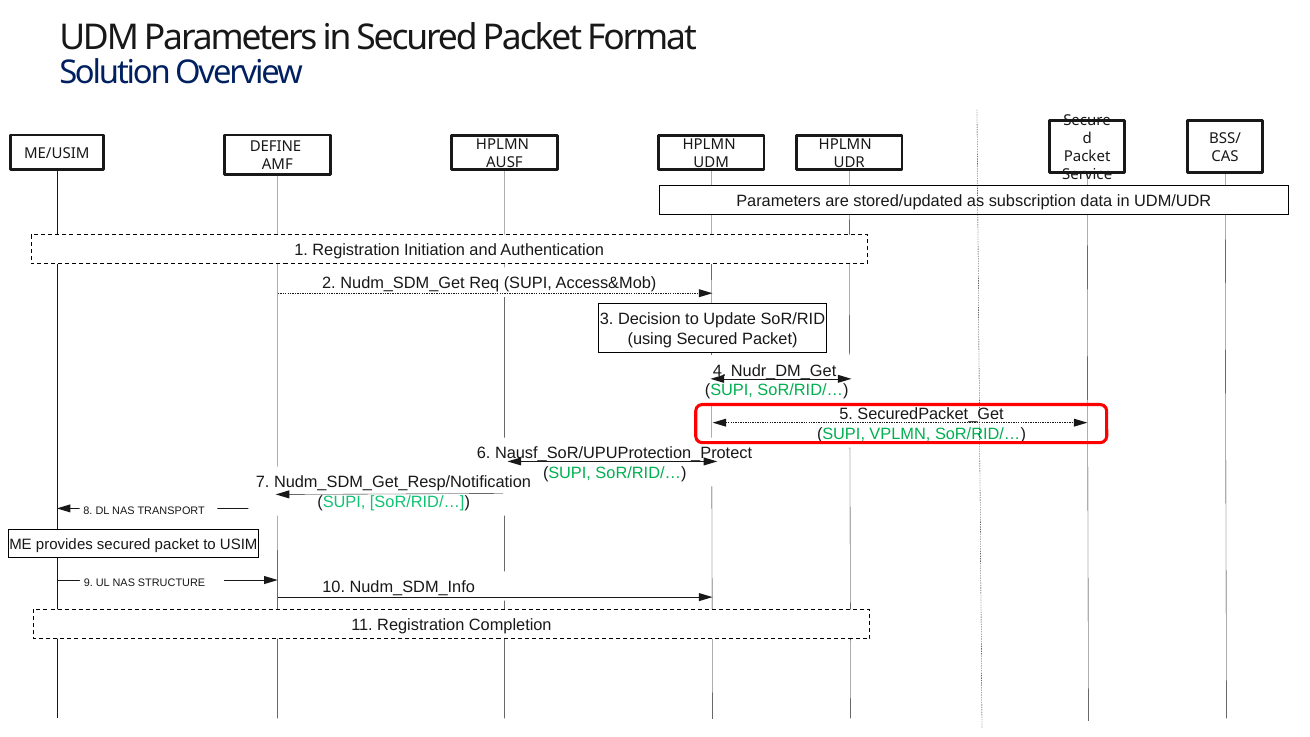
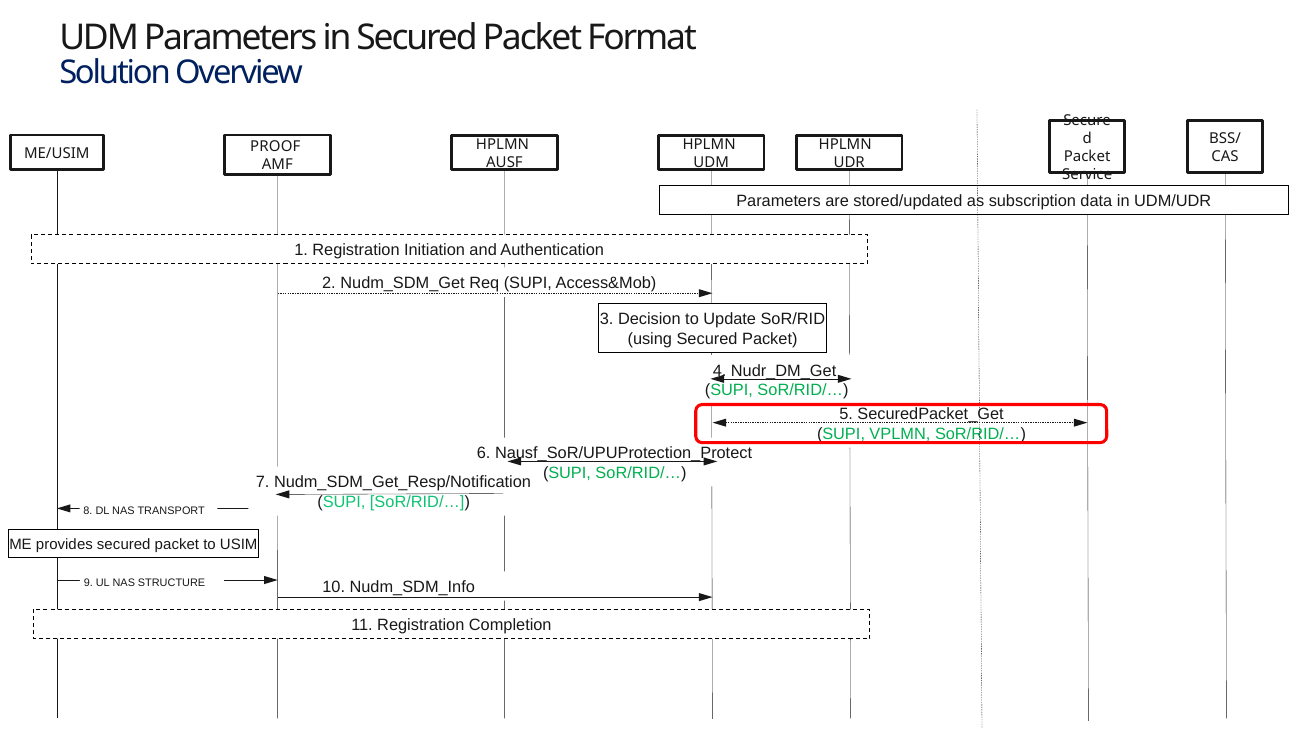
DEFINE: DEFINE -> PROOF
